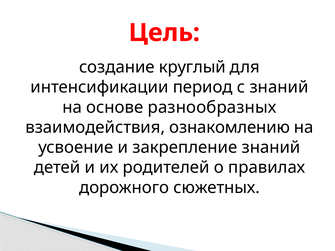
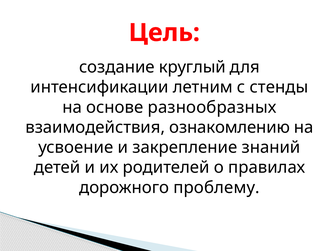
период: период -> летним
с знаний: знаний -> стенды
сюжетных: сюжетных -> проблему
